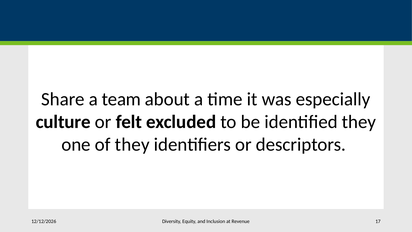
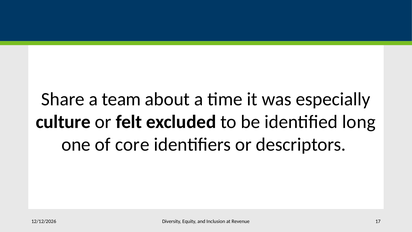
identified they: they -> long
of they: they -> core
